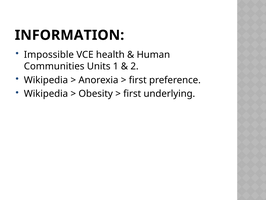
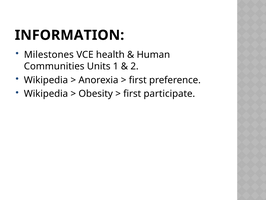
Impossible: Impossible -> Milestones
underlying: underlying -> participate
